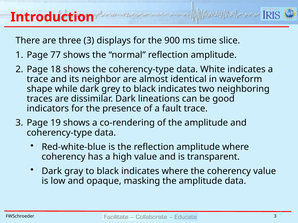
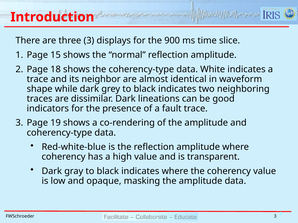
77: 77 -> 15
